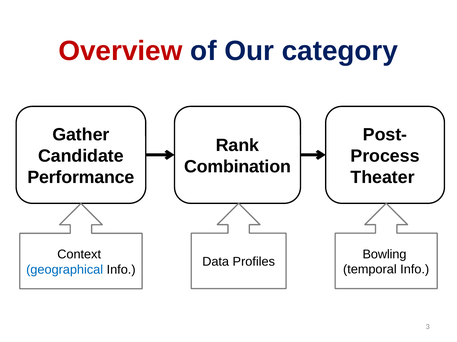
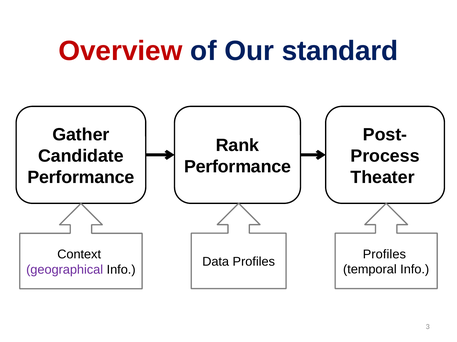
category: category -> standard
Combination at (238, 167): Combination -> Performance
Bowling at (384, 255): Bowling -> Profiles
geographical colour: blue -> purple
